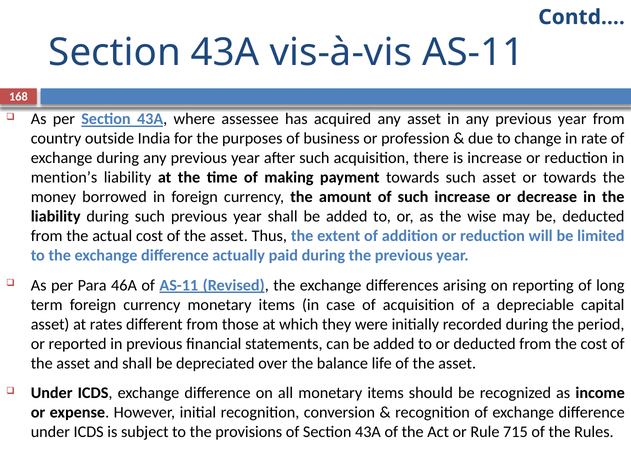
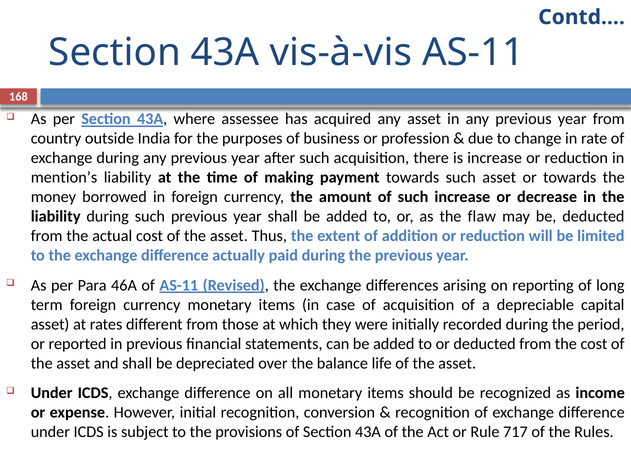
wise: wise -> flaw
715: 715 -> 717
